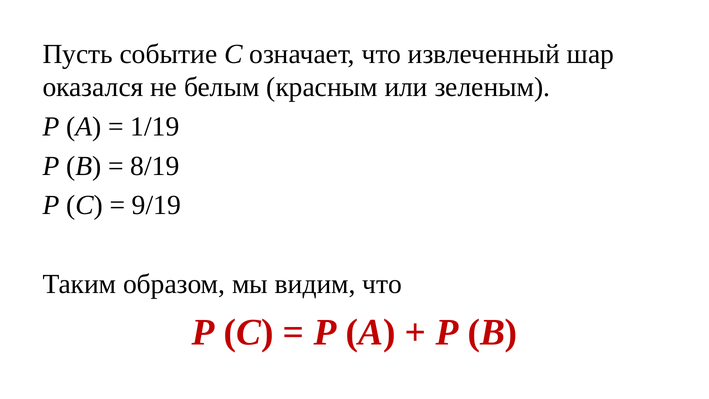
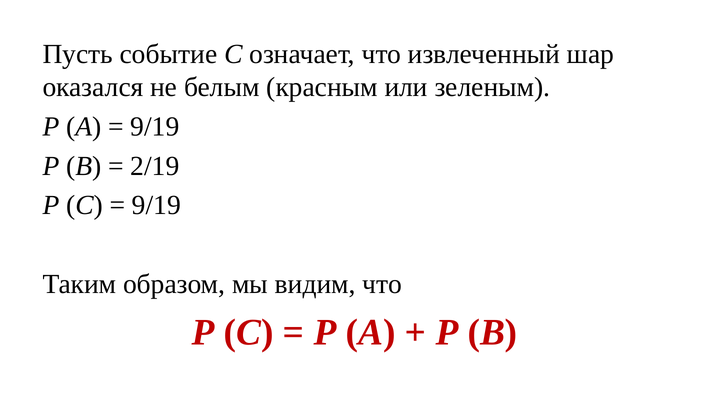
1/19 at (155, 126): 1/19 -> 9/19
8/19: 8/19 -> 2/19
